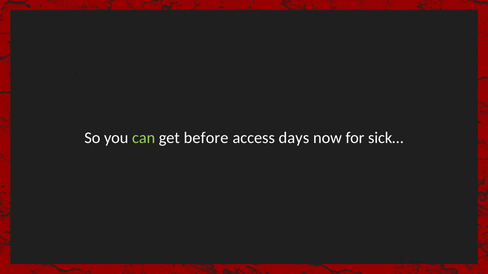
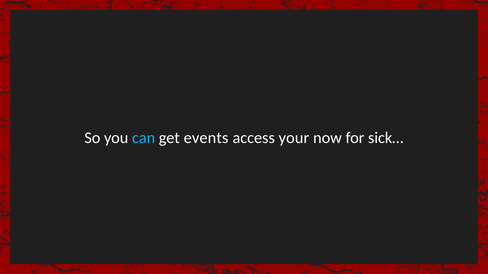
can colour: light green -> light blue
before: before -> events
days: days -> your
